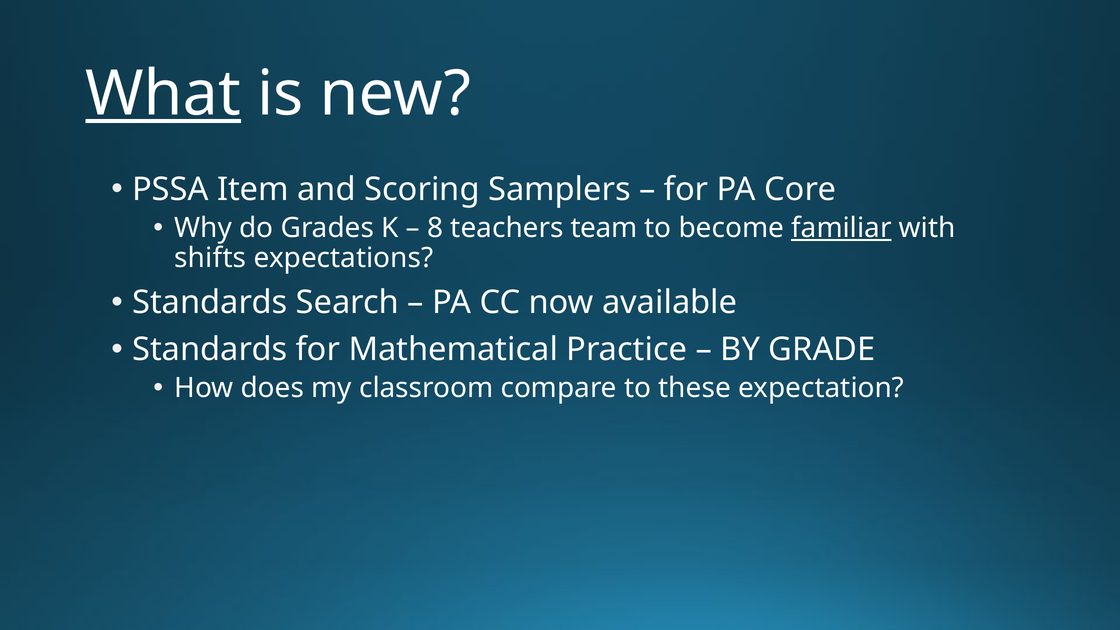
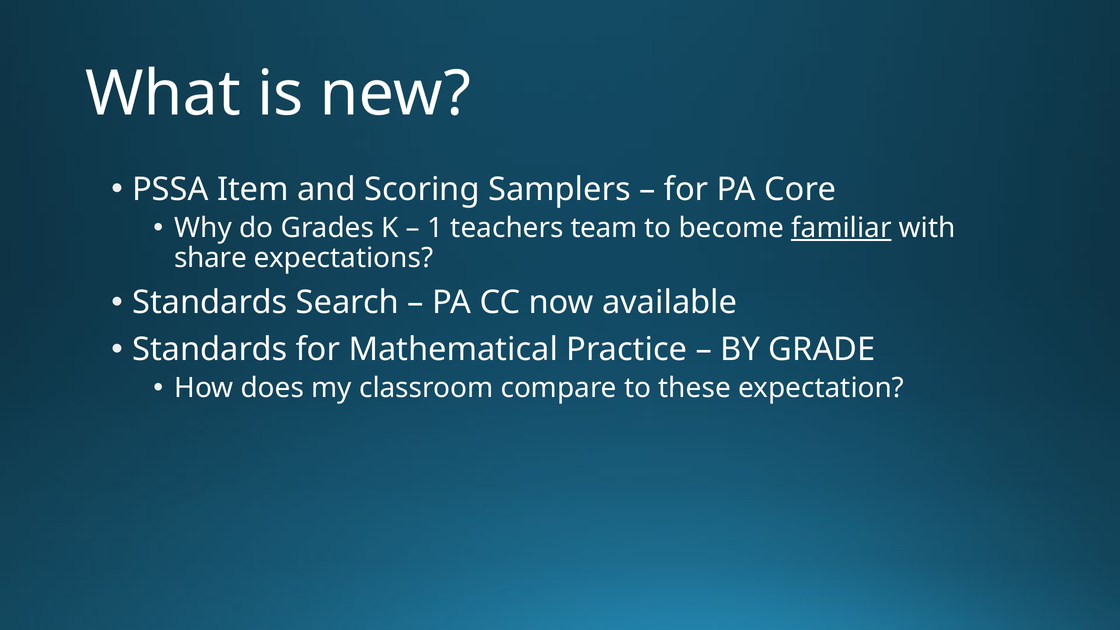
What underline: present -> none
8: 8 -> 1
shifts: shifts -> share
